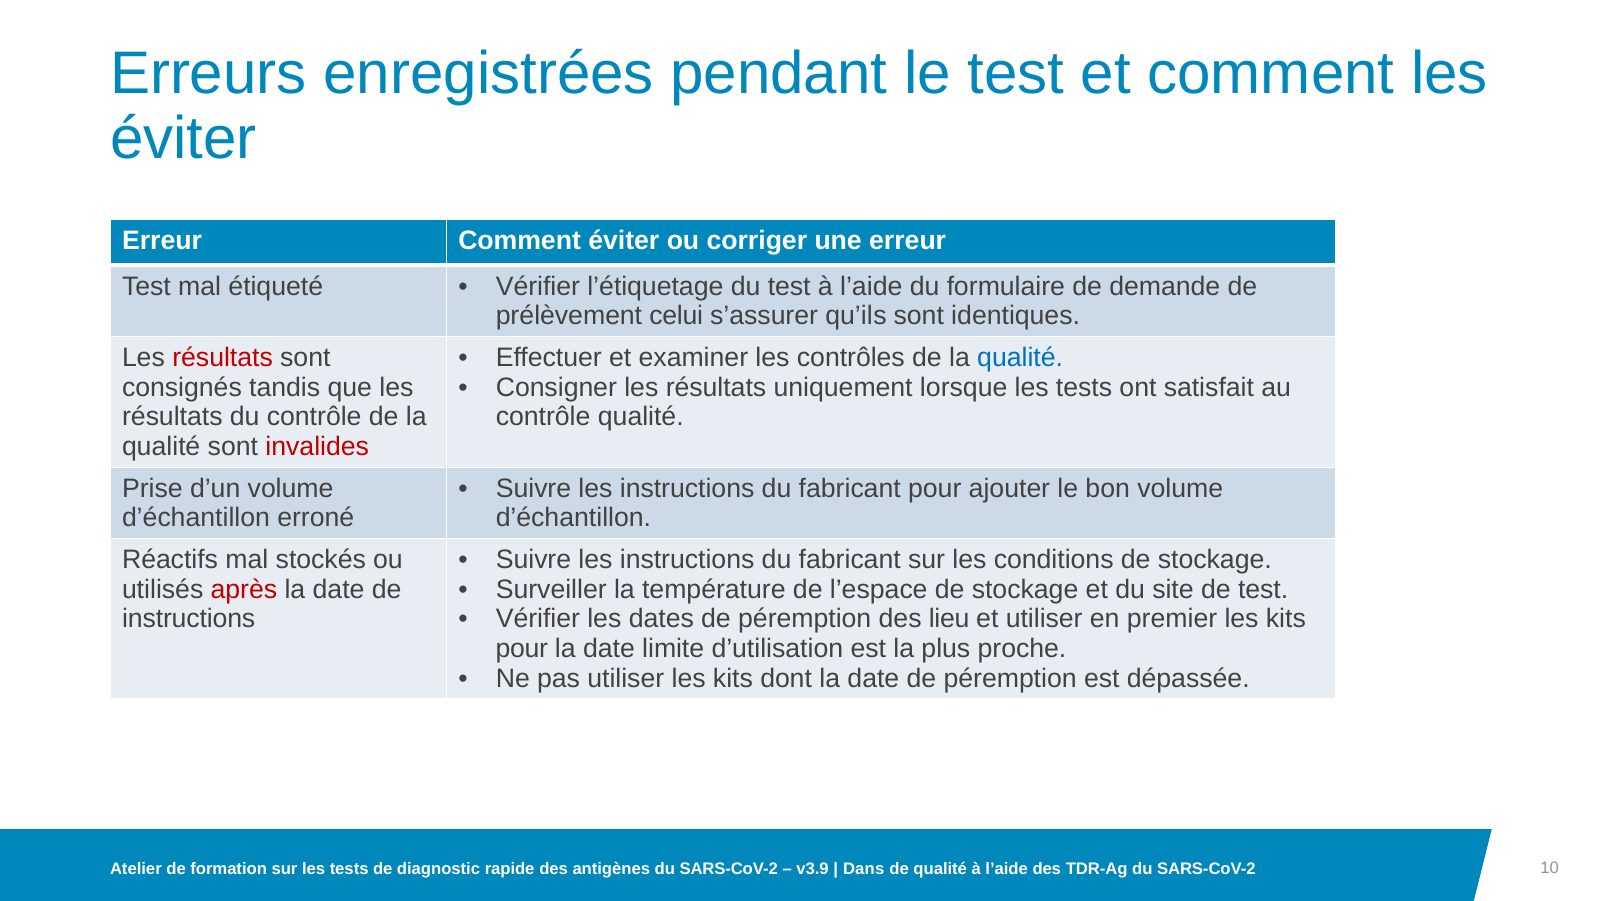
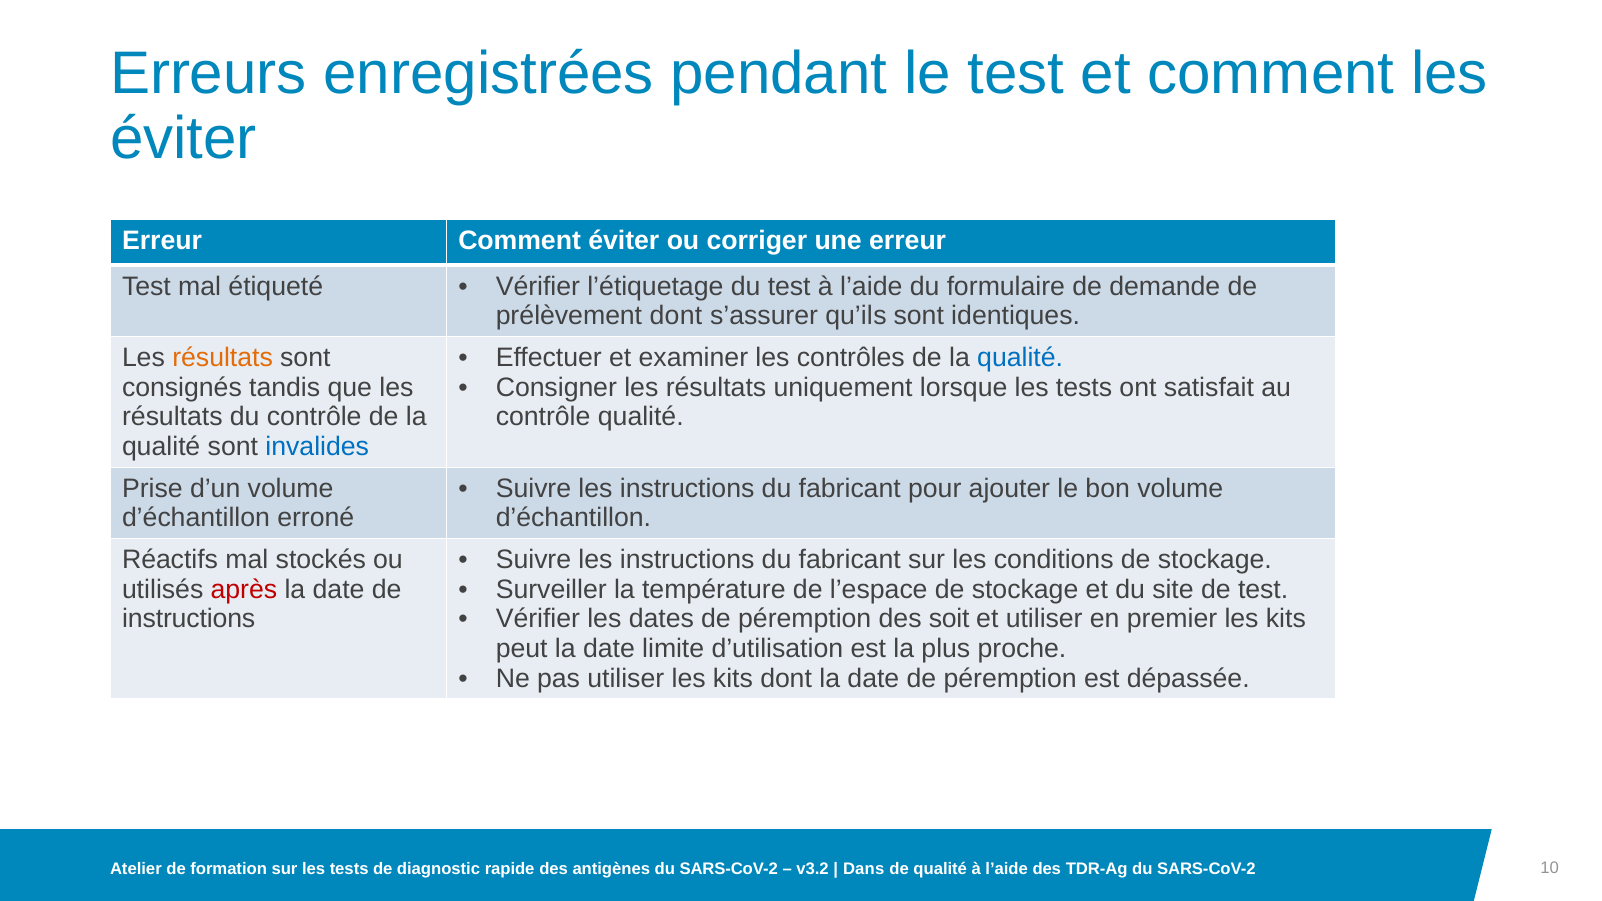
prélèvement celui: celui -> dont
résultats at (223, 358) colour: red -> orange
invalides colour: red -> blue
lieu: lieu -> soit
pour at (522, 649): pour -> peut
v3.9: v3.9 -> v3.2
